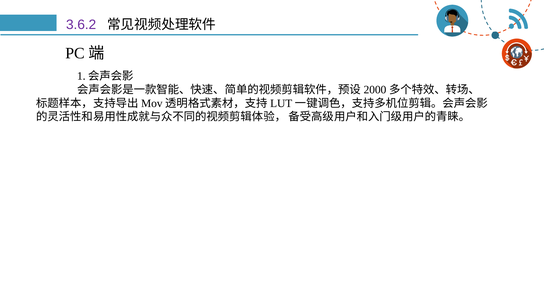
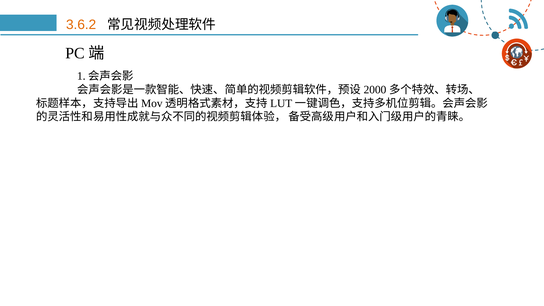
3.6.2 colour: purple -> orange
